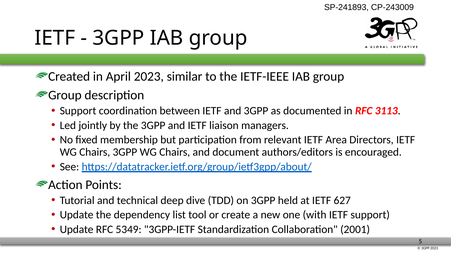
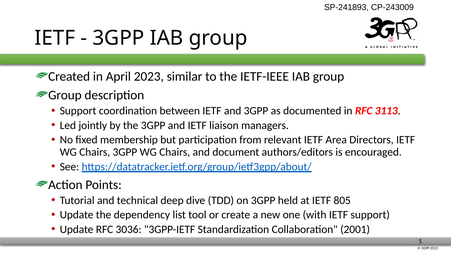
627: 627 -> 805
5349: 5349 -> 3036
